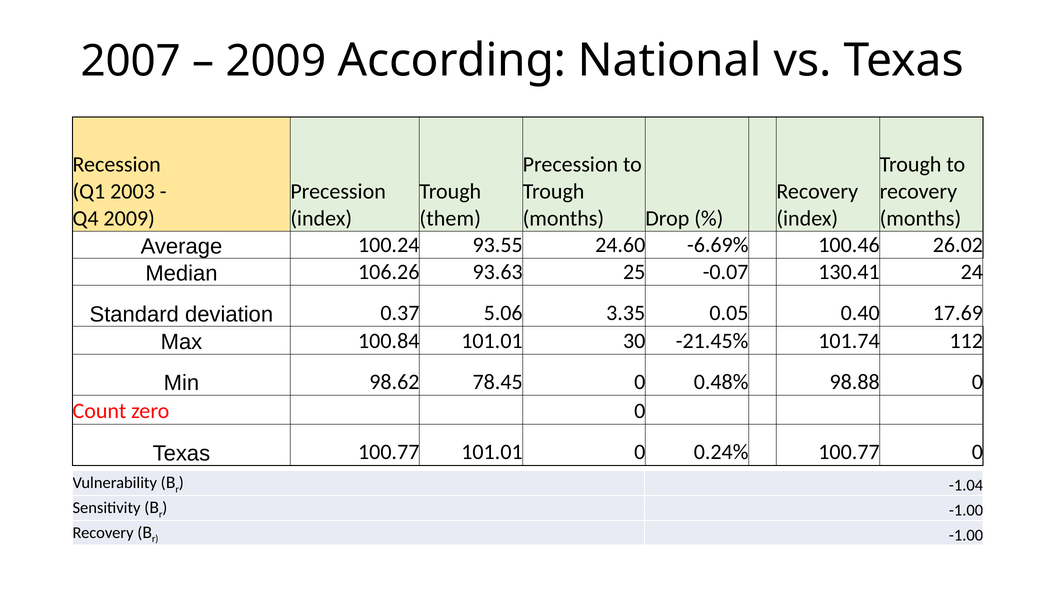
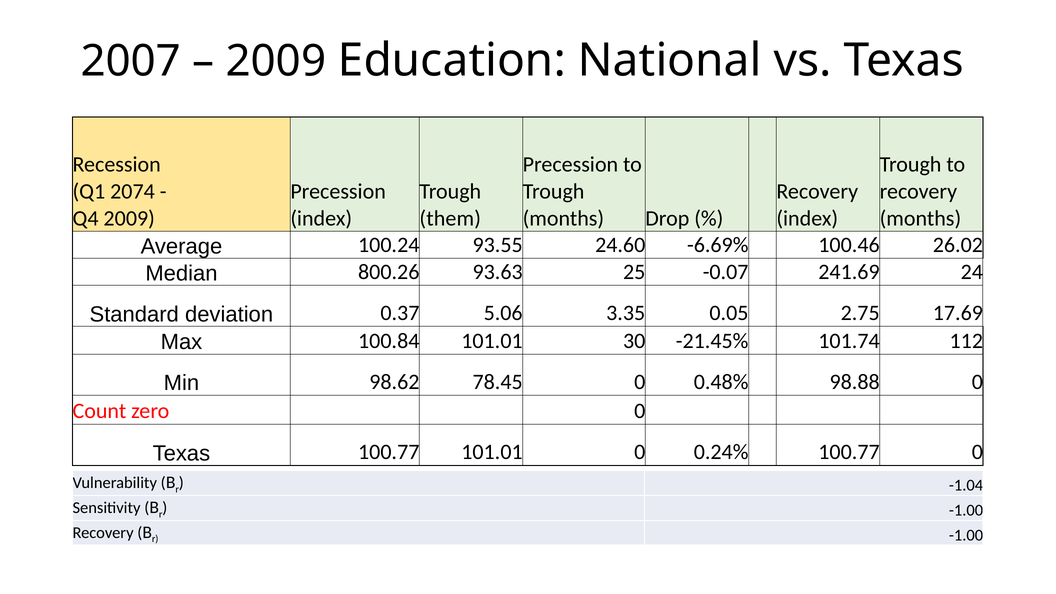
According: According -> Education
2003: 2003 -> 2074
106.26: 106.26 -> 800.26
130.41: 130.41 -> 241.69
0.40: 0.40 -> 2.75
